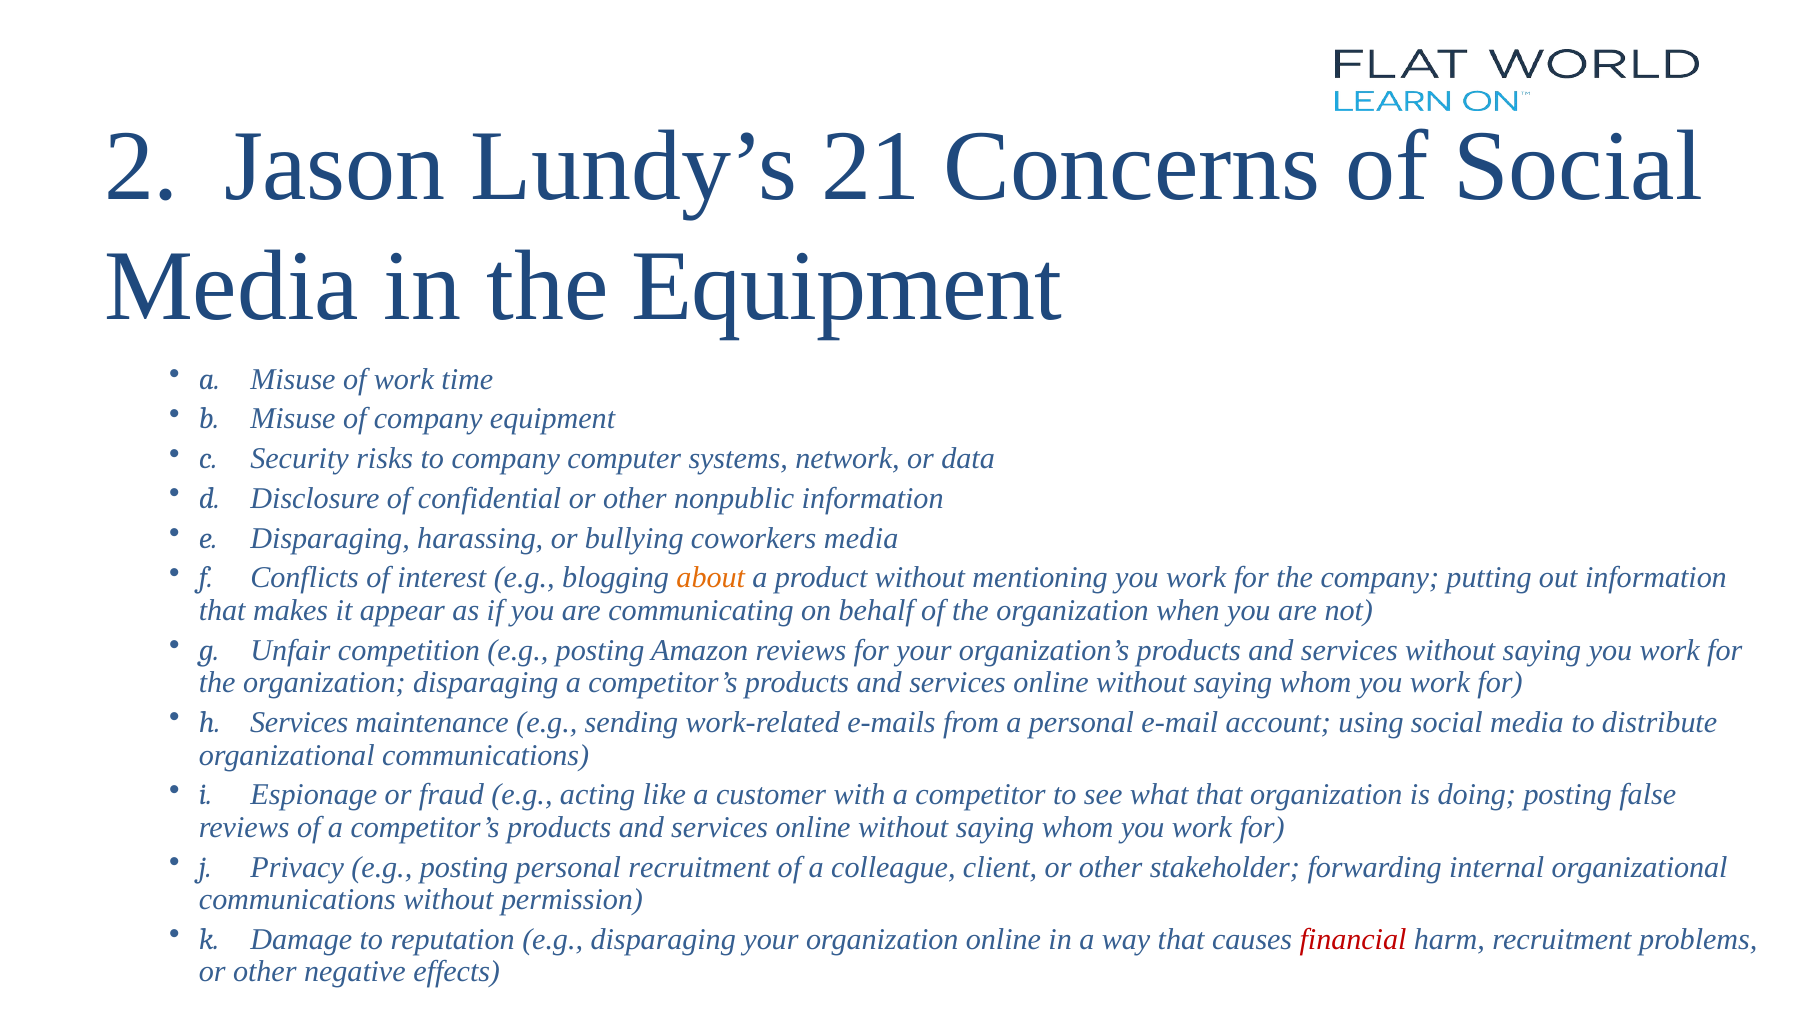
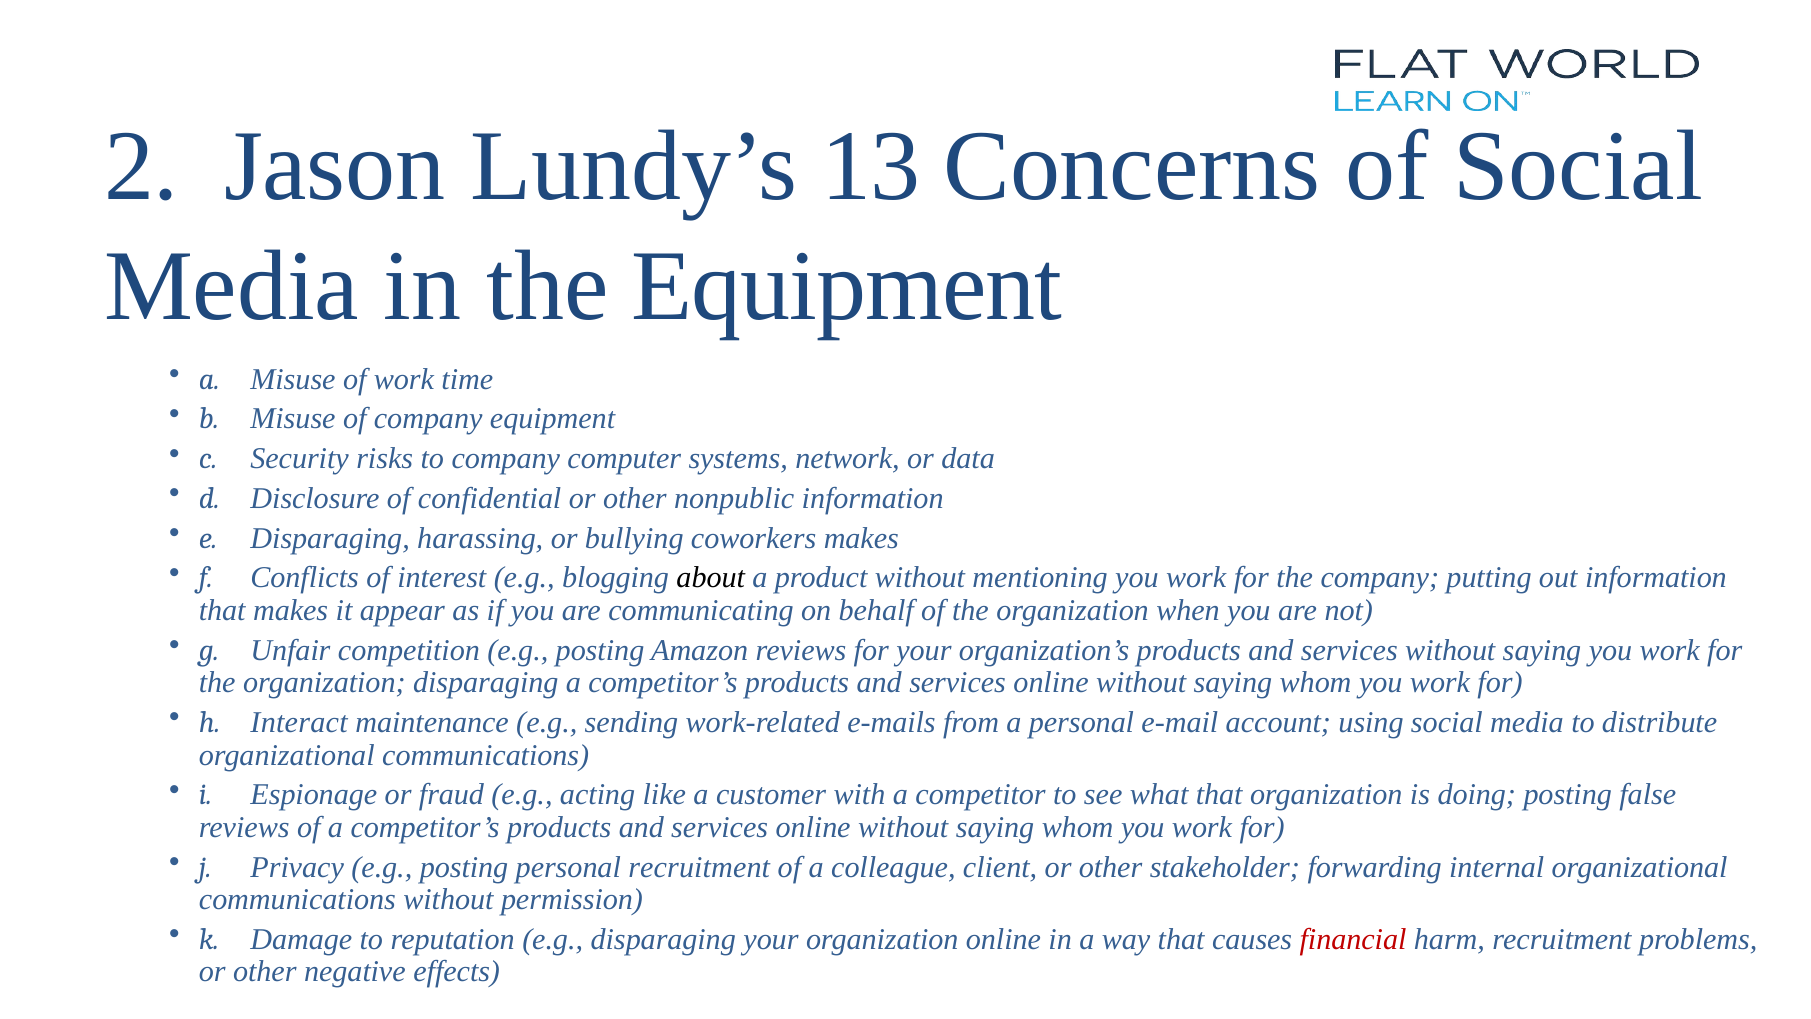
21: 21 -> 13
coworkers media: media -> makes
about colour: orange -> black
h Services: Services -> Interact
